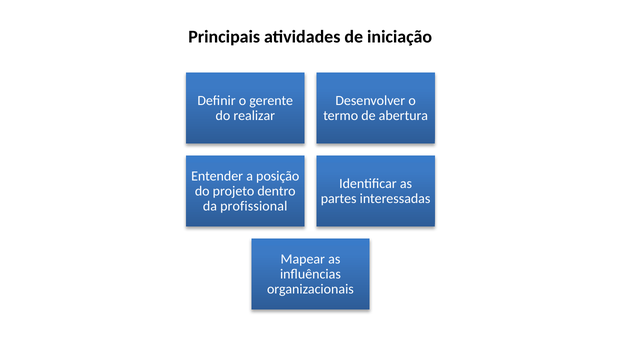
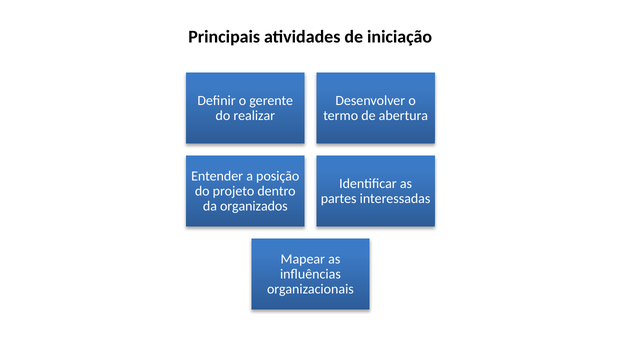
profissional: profissional -> organizados
